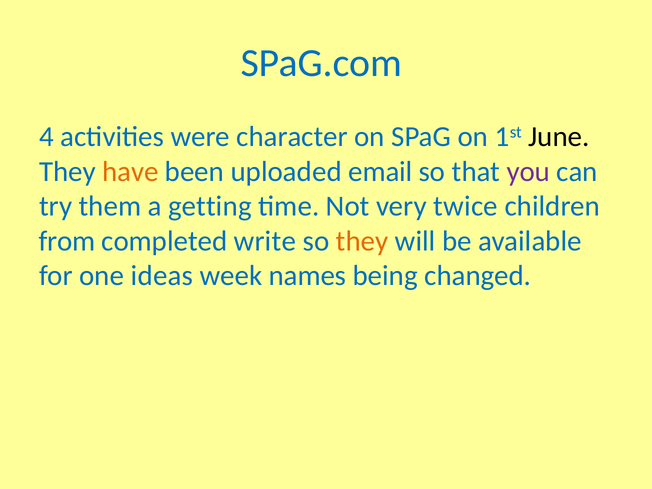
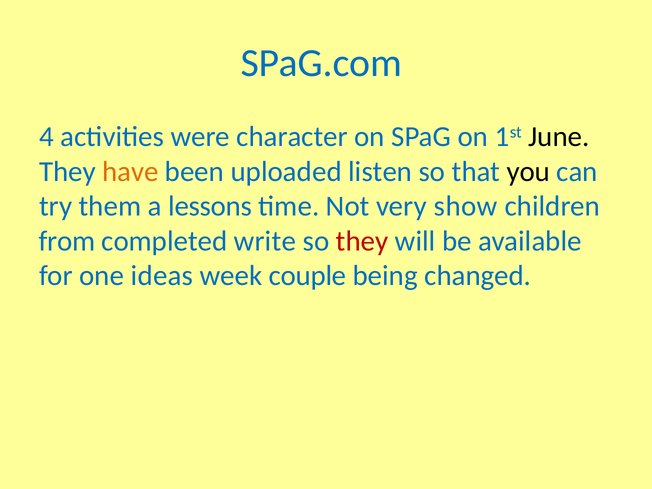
email: email -> listen
you colour: purple -> black
getting: getting -> lessons
twice: twice -> show
they at (362, 241) colour: orange -> red
names: names -> couple
